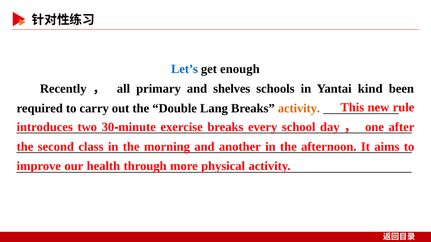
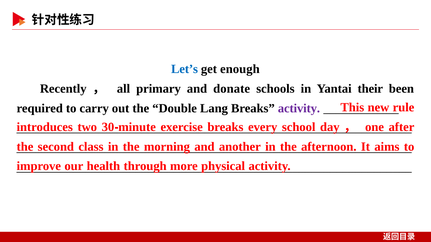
shelves: shelves -> donate
kind: kind -> their
activity at (299, 108) colour: orange -> purple
